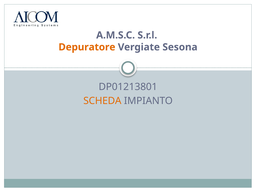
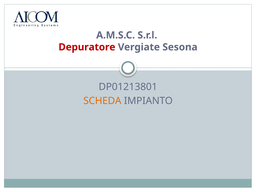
Depuratore colour: orange -> red
